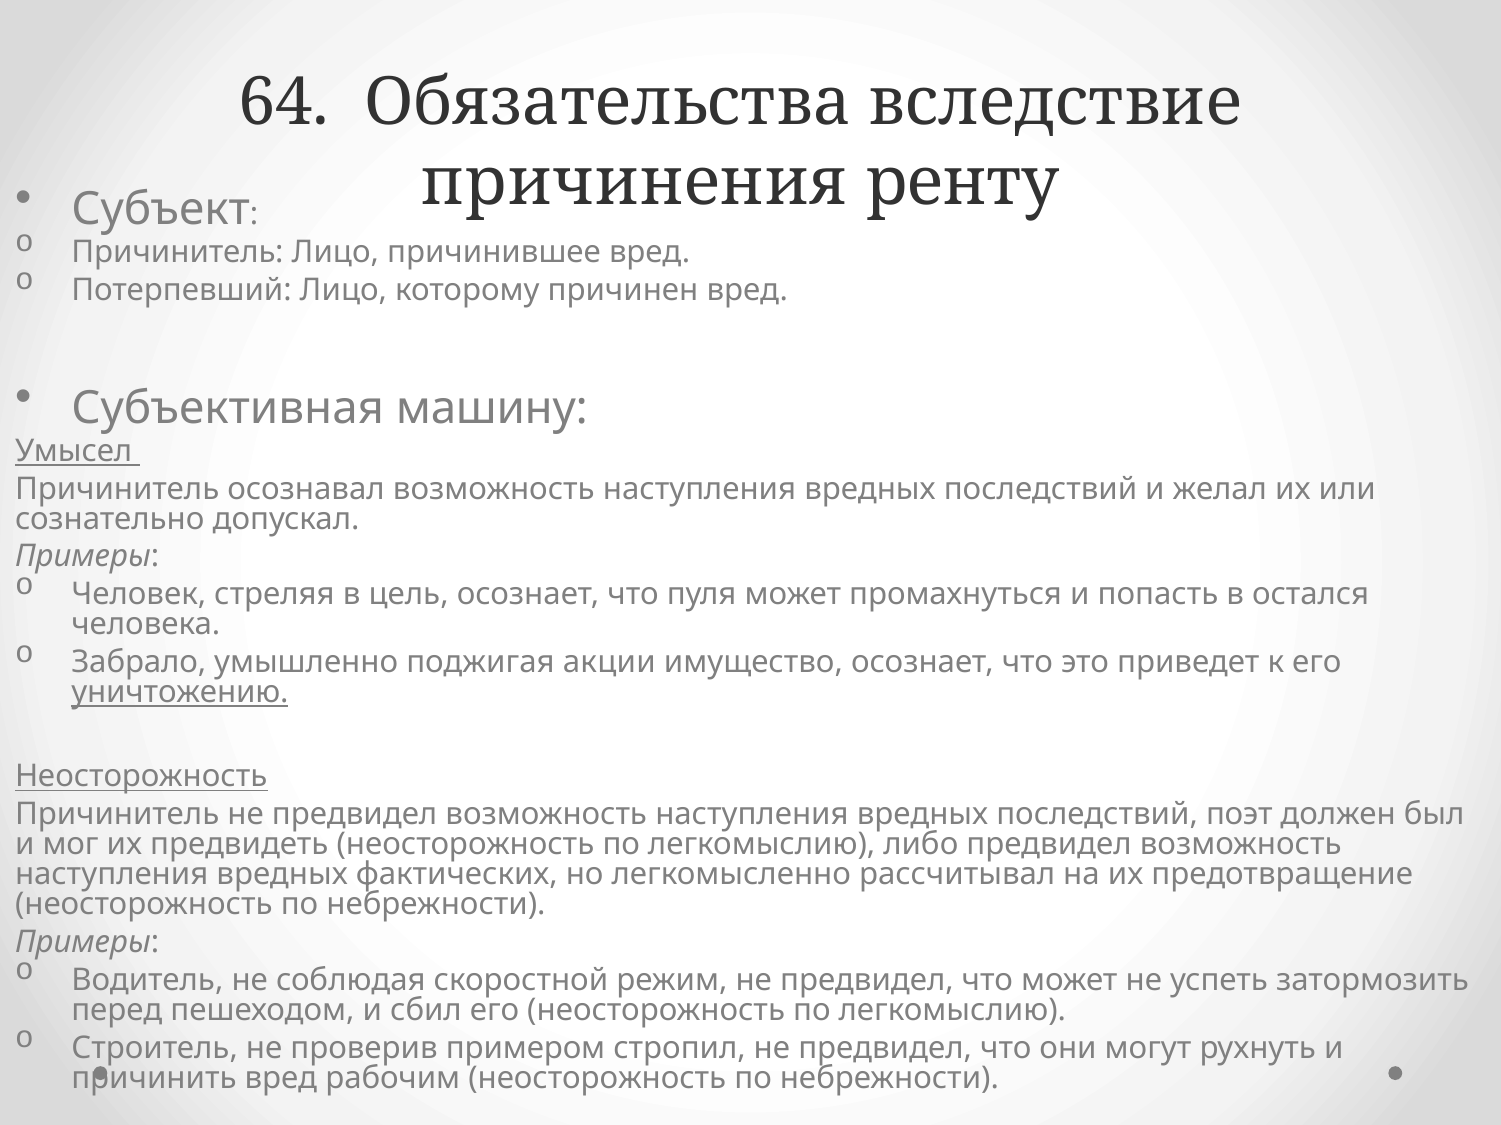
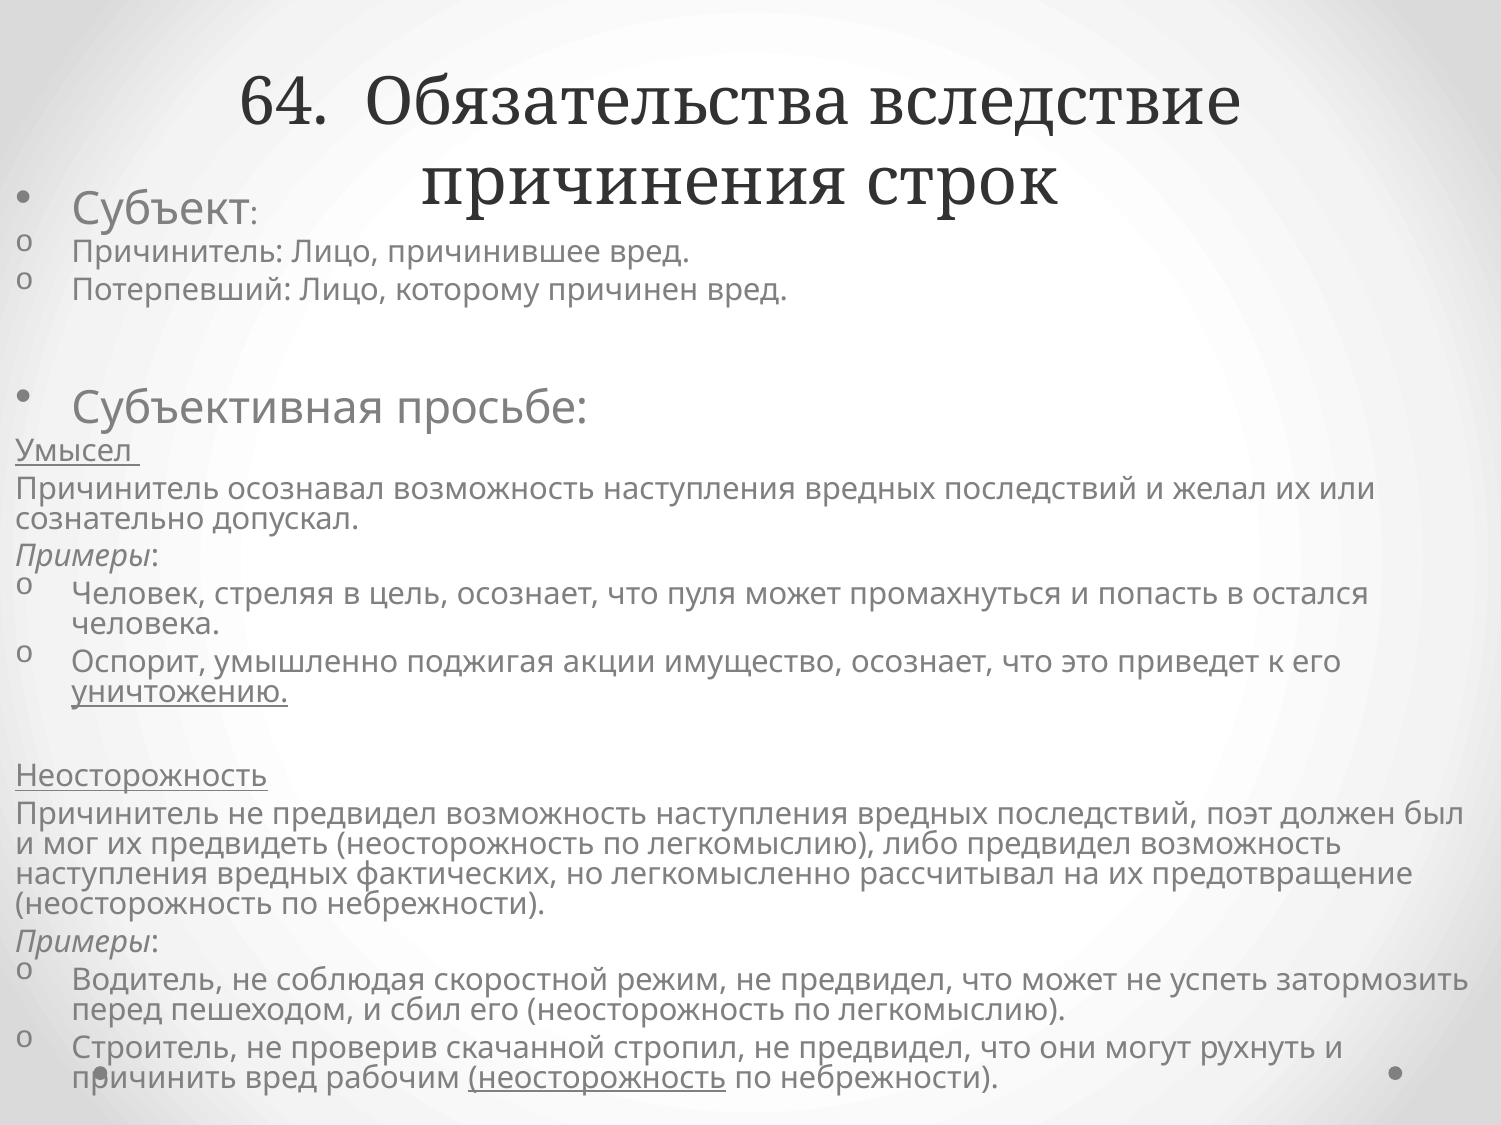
ренту: ренту -> строк
машину: машину -> просьбе
Забрало: Забрало -> Оспорит
примером: примером -> скачанной
неосторожность at (597, 1079) underline: none -> present
